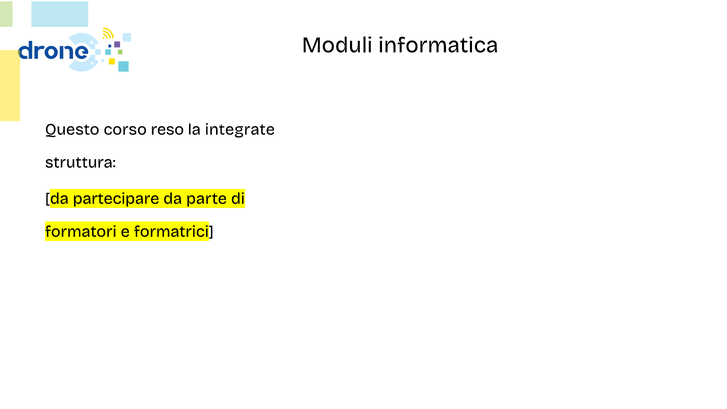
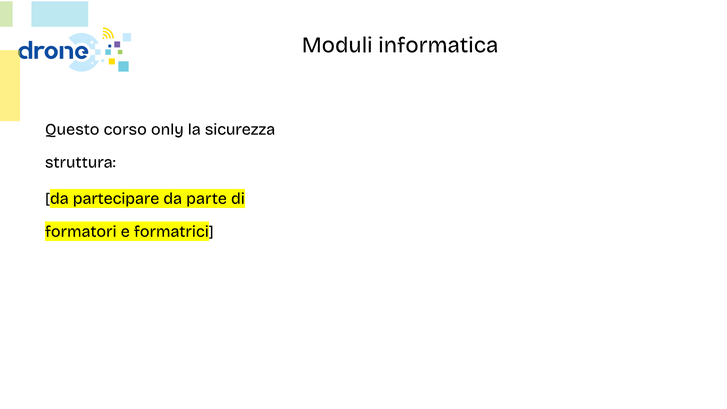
reso: reso -> only
integrate: integrate -> sicurezza
